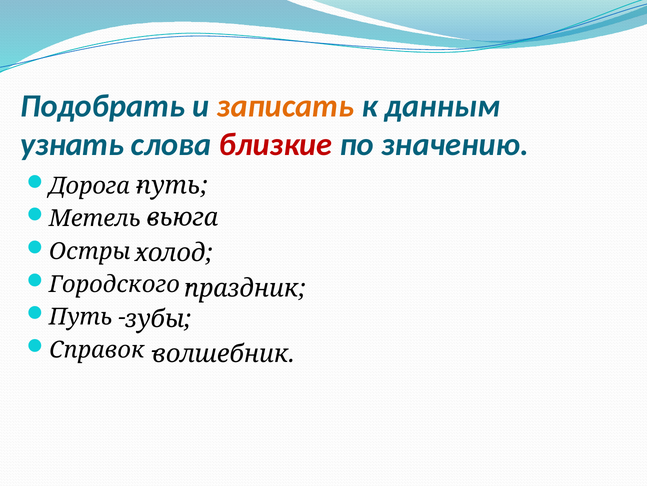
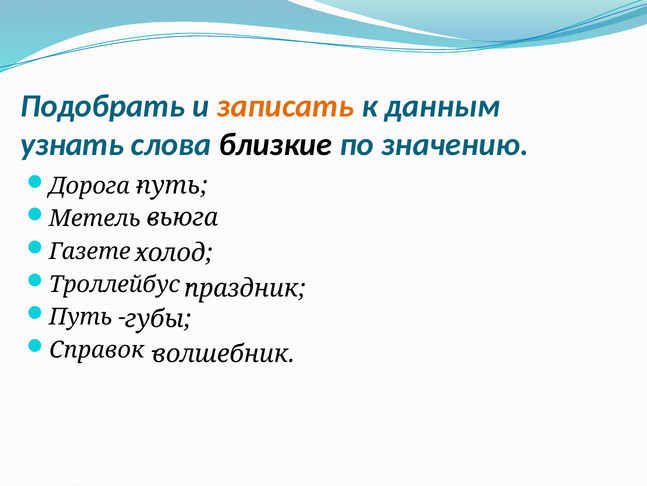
близкие colour: red -> black
Остры: Остры -> Газете
Городского: Городского -> Троллейбус
зубы: зубы -> губы
